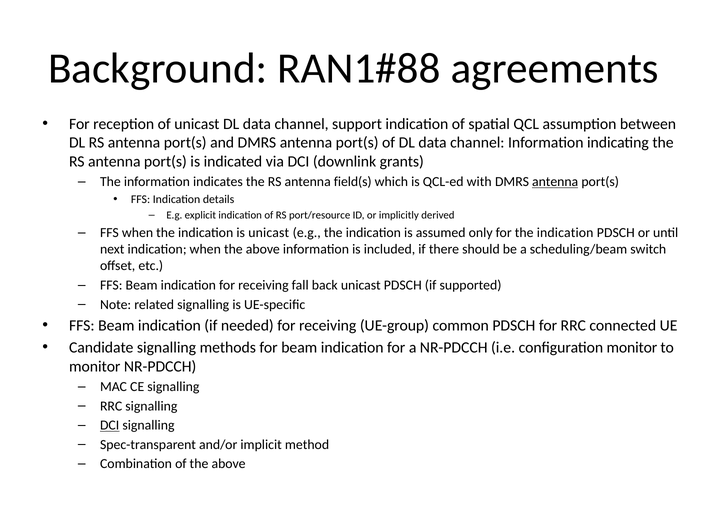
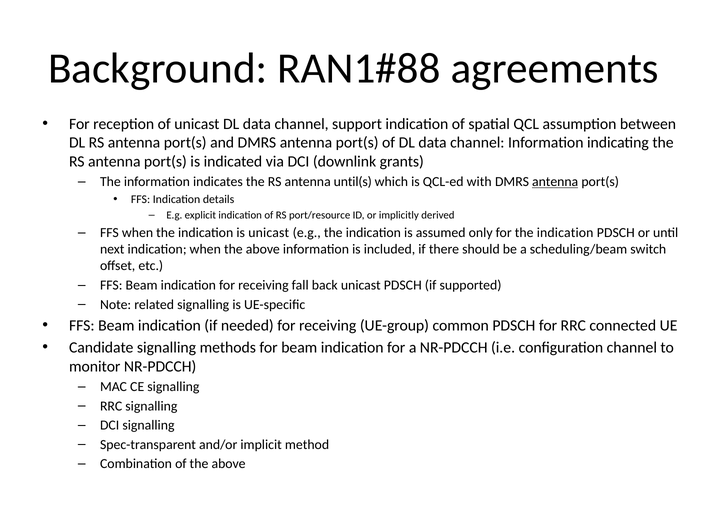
field(s: field(s -> until(s
configuration monitor: monitor -> channel
DCI at (110, 425) underline: present -> none
